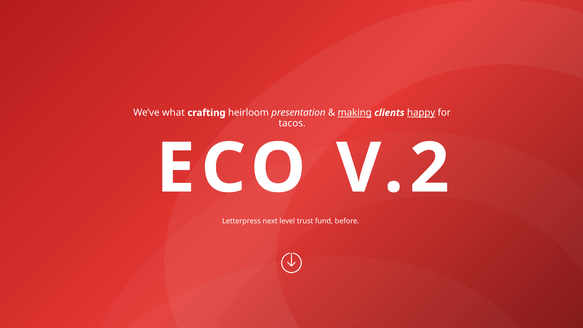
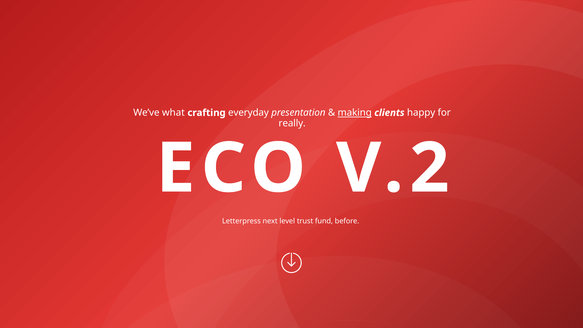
heirloom: heirloom -> everyday
happy underline: present -> none
tacos: tacos -> really
